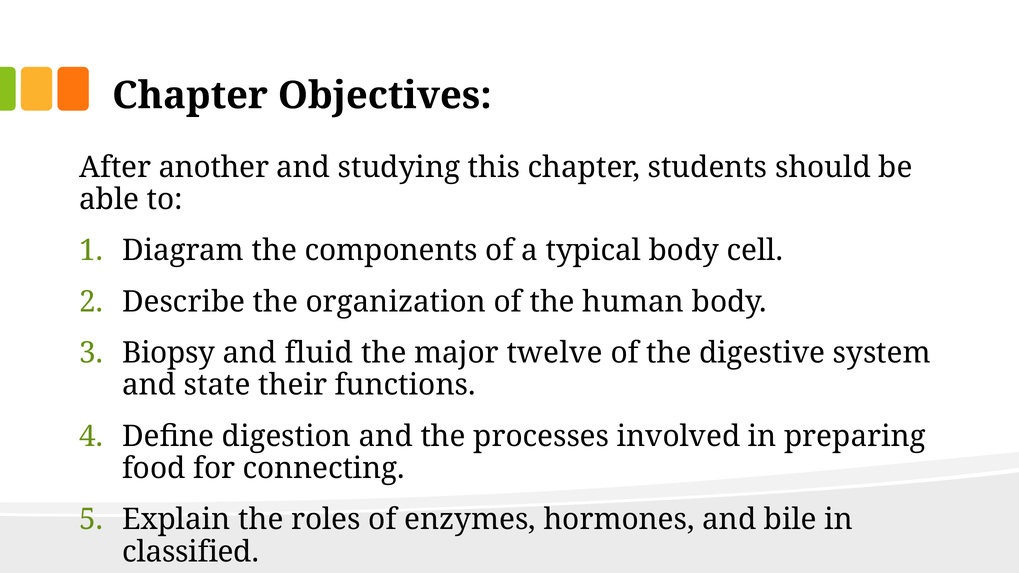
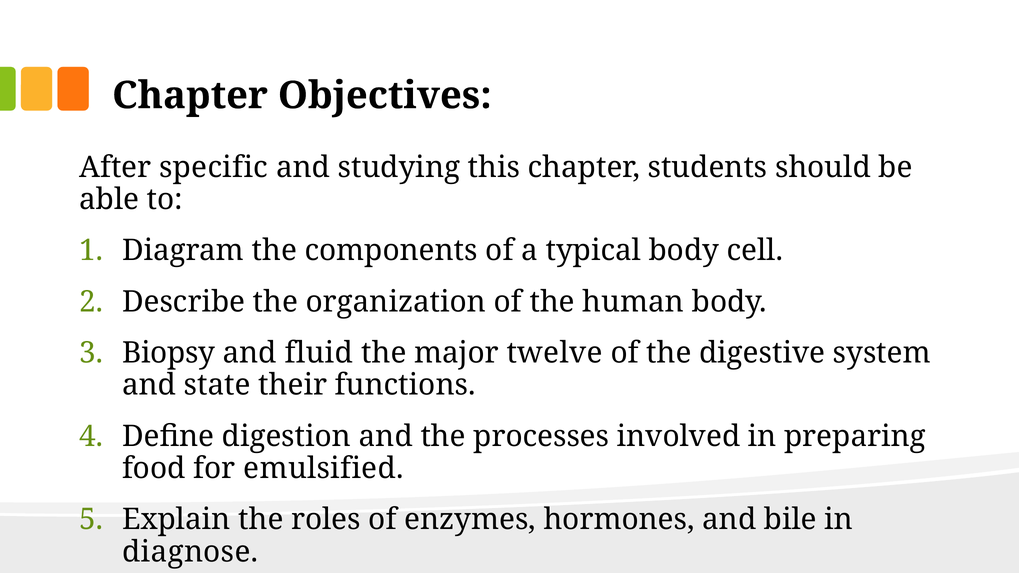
another: another -> specific
connecting: connecting -> emulsified
classified: classified -> diagnose
